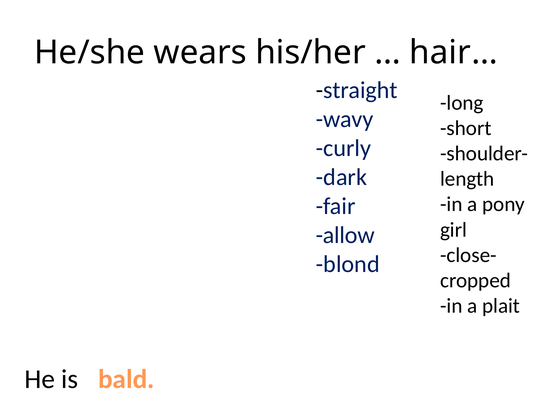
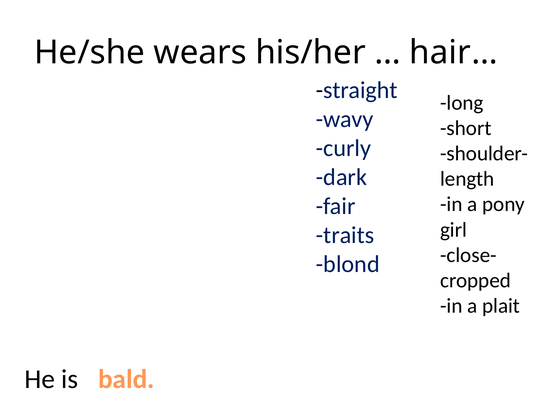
allow: allow -> traits
